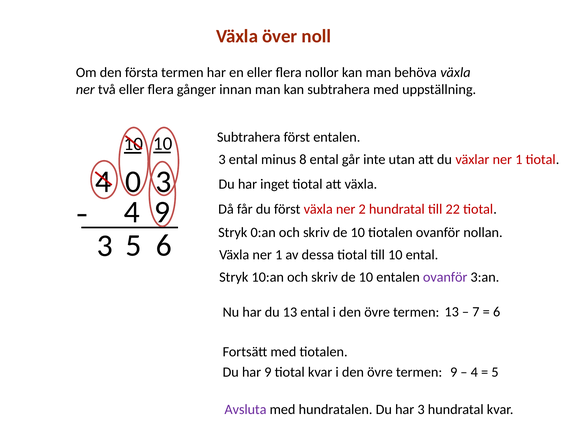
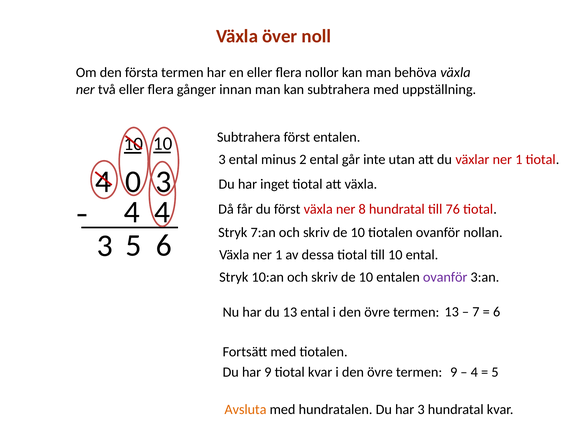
8: 8 -> 2
2: 2 -> 8
22: 22 -> 76
4 9: 9 -> 4
0:an: 0:an -> 7:an
Avsluta colour: purple -> orange
